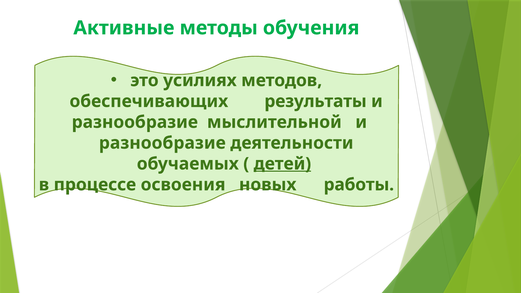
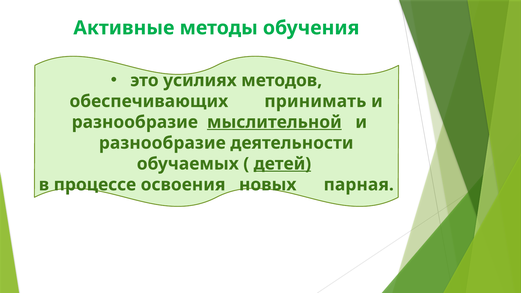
результаты: результаты -> принимать
мыслительной underline: none -> present
работы: работы -> парная
